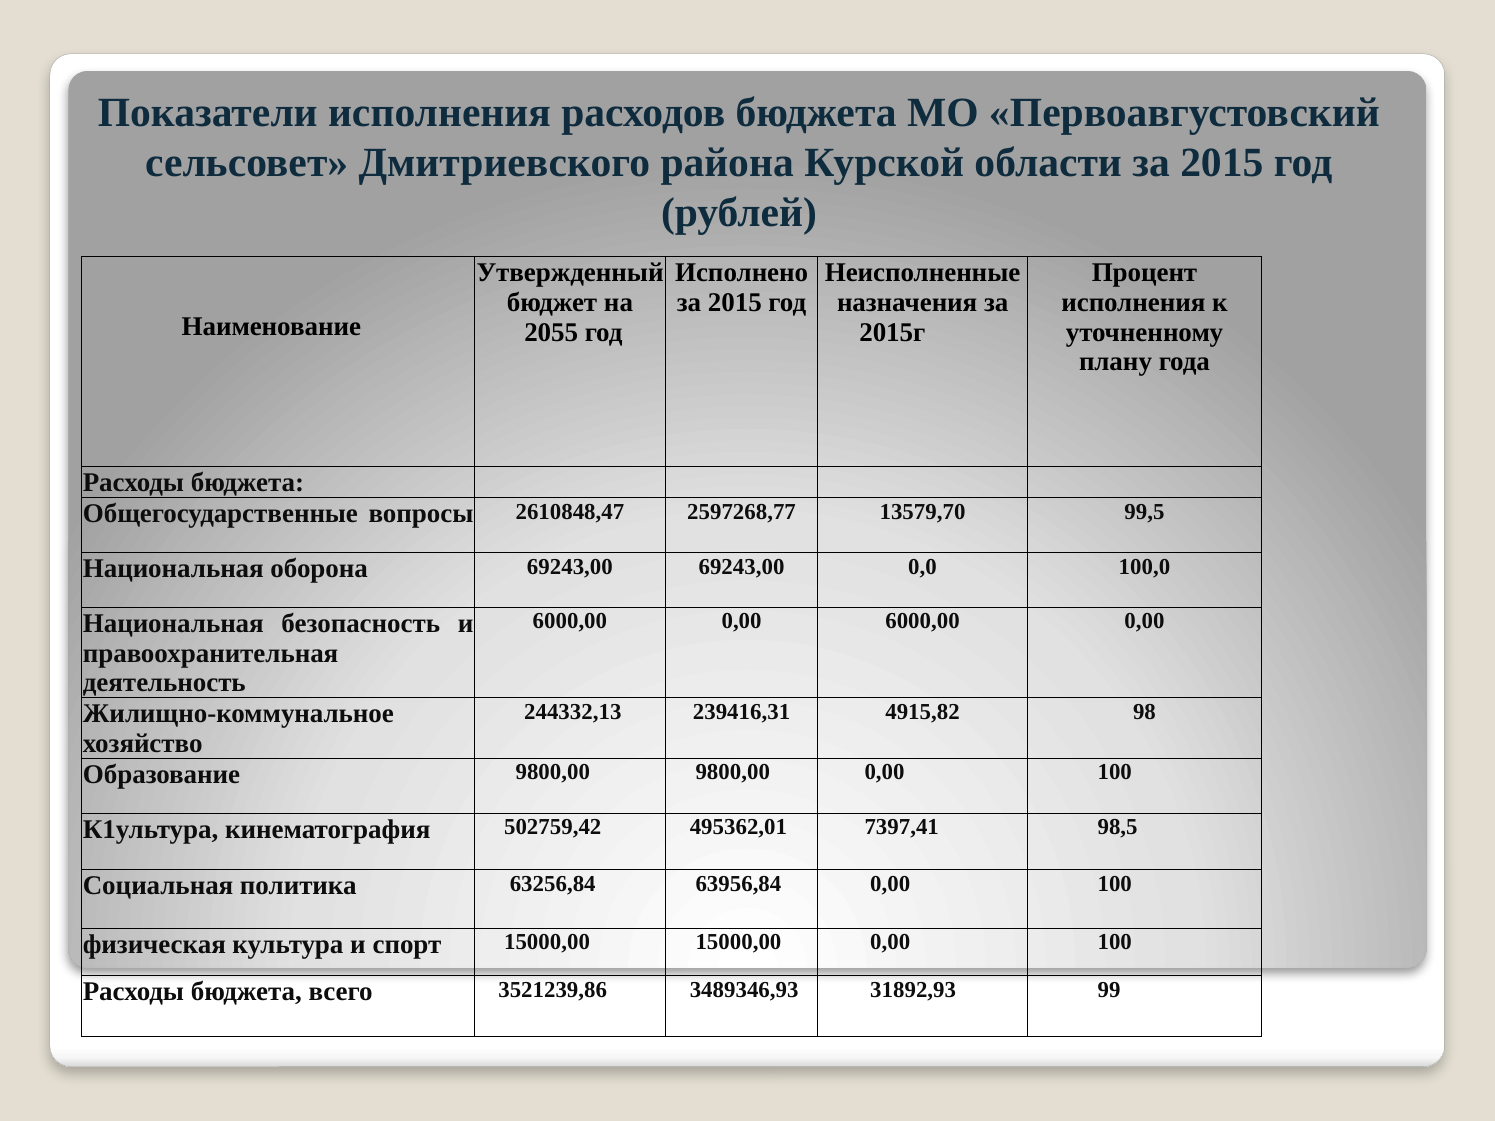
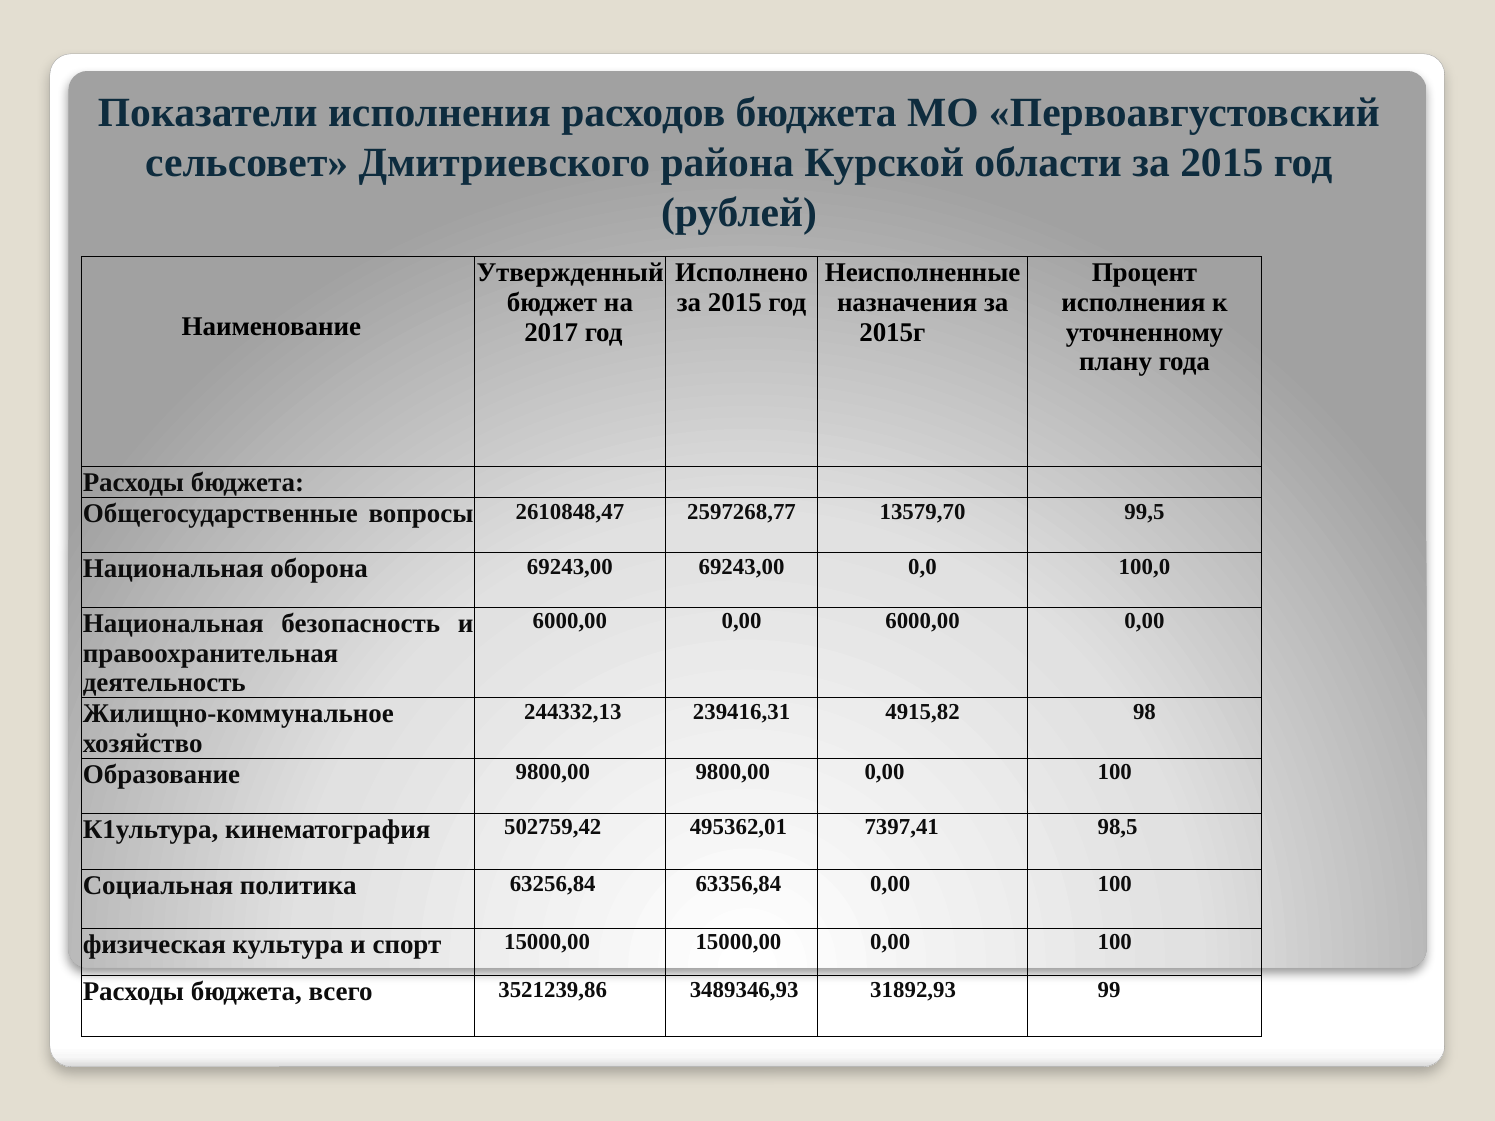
2055: 2055 -> 2017
63956,84: 63956,84 -> 63356,84
